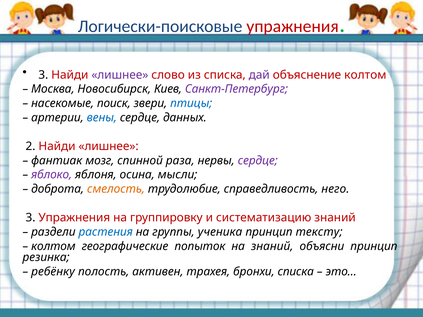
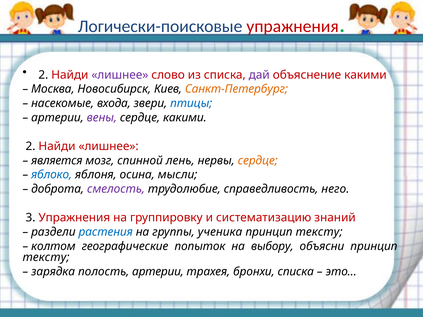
3 at (43, 75): 3 -> 2
объяснение колтом: колтом -> какими
Санкт-Петербург colour: purple -> orange
поиск: поиск -> входа
вены colour: blue -> purple
сердце данных: данных -> какими
фантиак: фантиак -> является
раза: раза -> лень
сердце at (258, 161) colour: purple -> orange
яблоко colour: purple -> blue
смелость colour: orange -> purple
на знаний: знаний -> выбору
резинка at (46, 258): резинка -> тексту
ребёнку: ребёнку -> зарядка
полость активен: активен -> артерии
